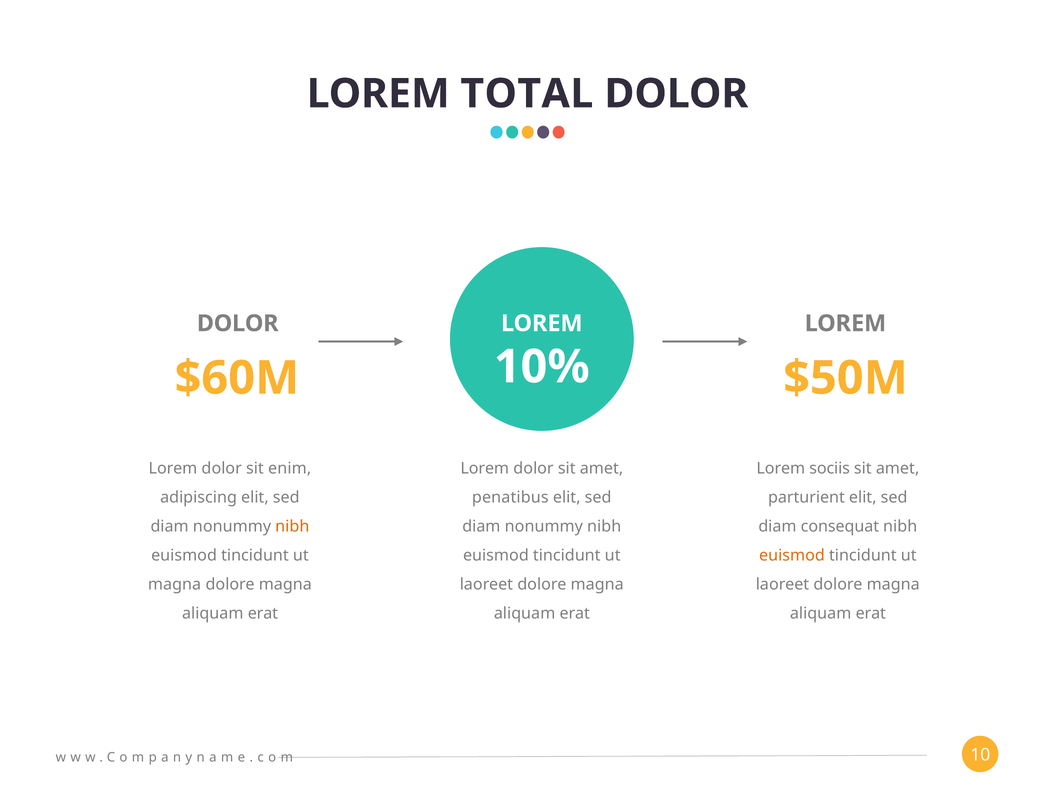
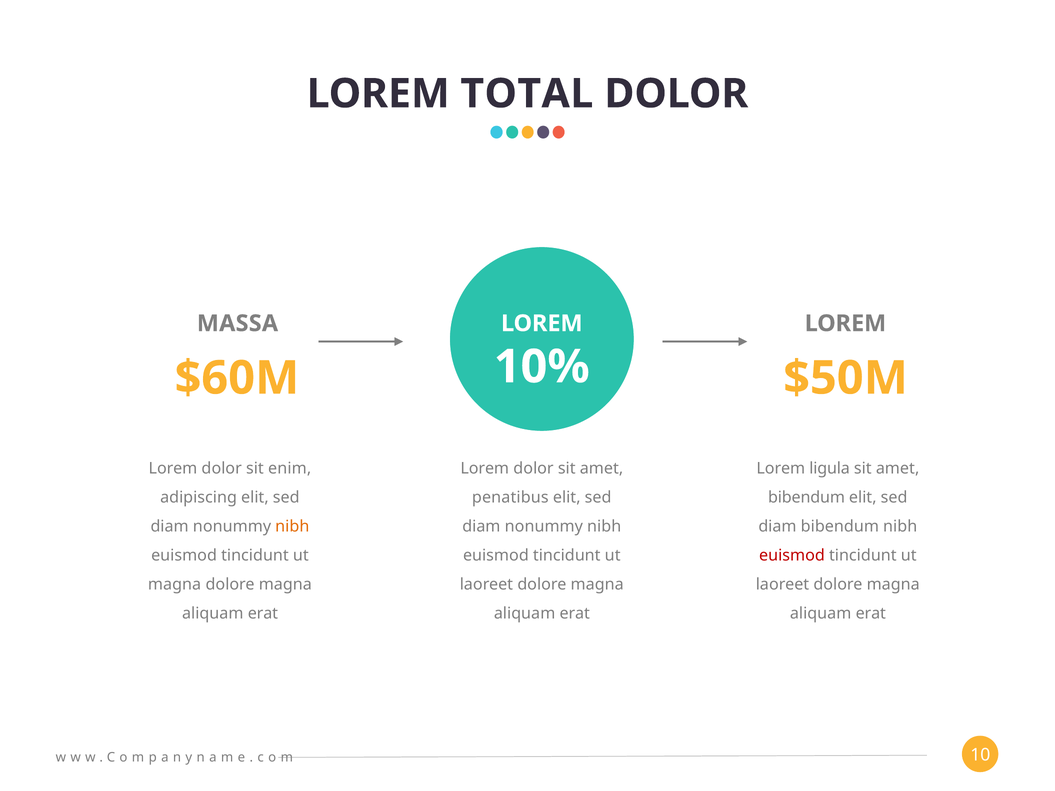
DOLOR at (238, 324): DOLOR -> MASSA
sociis: sociis -> ligula
parturient at (806, 498): parturient -> bibendum
diam consequat: consequat -> bibendum
euismod at (792, 556) colour: orange -> red
